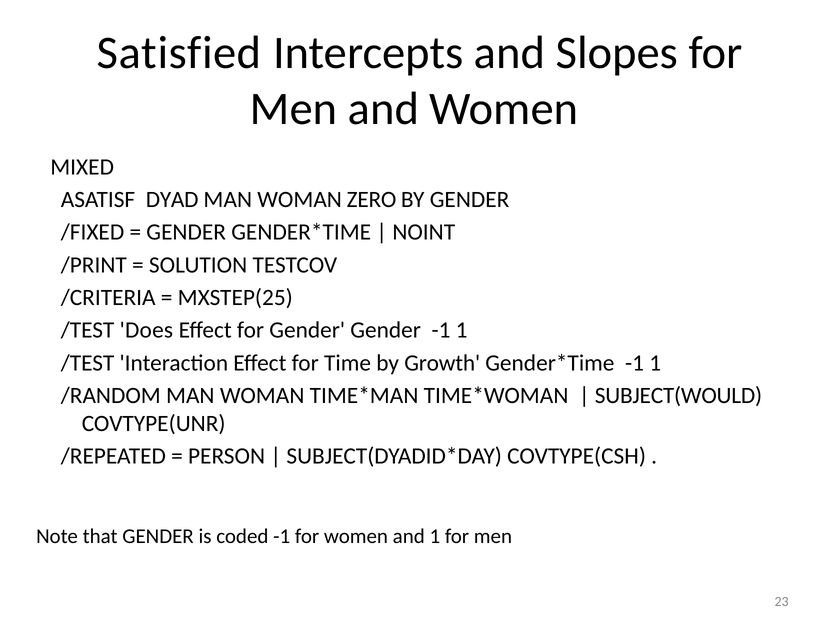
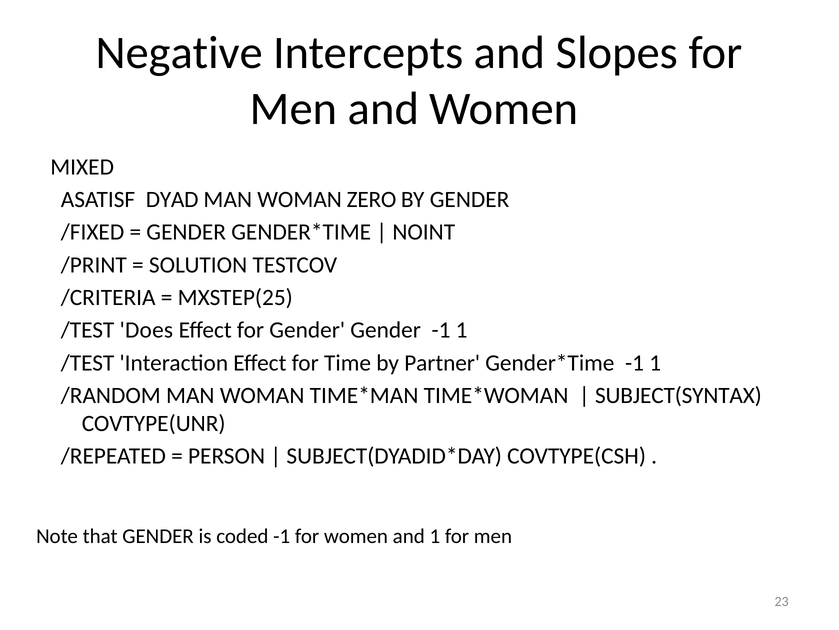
Satisfied: Satisfied -> Negative
Growth: Growth -> Partner
SUBJECT(WOULD: SUBJECT(WOULD -> SUBJECT(SYNTAX
